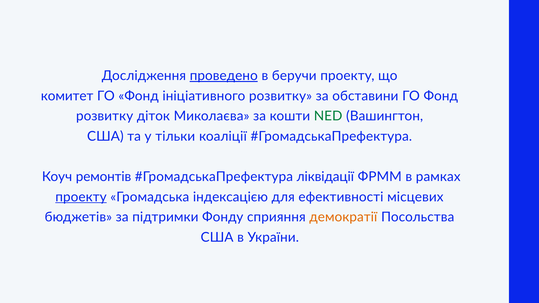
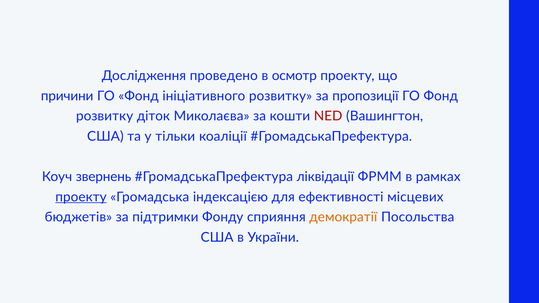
проведено underline: present -> none
беручи: беручи -> осмотр
комитет: комитет -> причини
обставини: обставини -> пропозиції
NED colour: green -> red
ремонтів: ремонтів -> звернень
